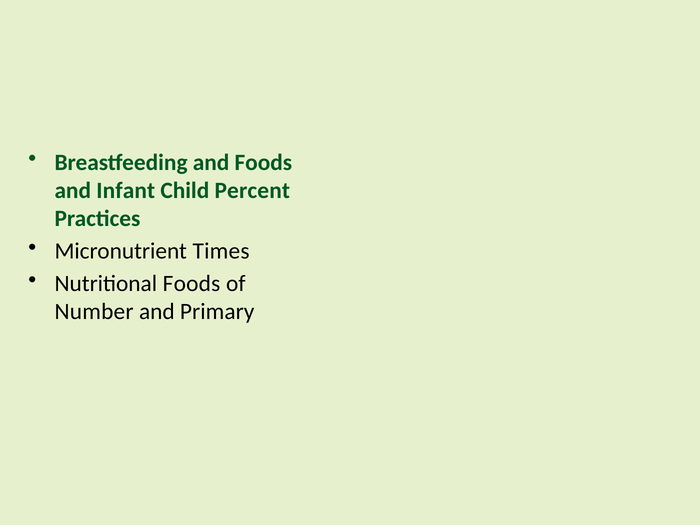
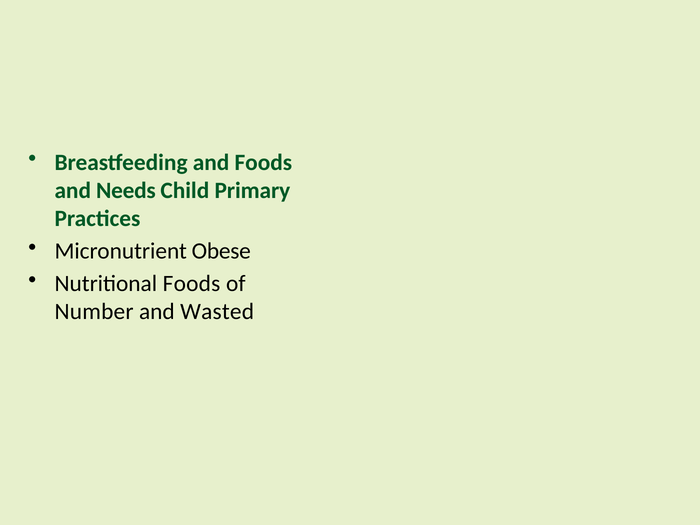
Infant: Infant -> Needs
Percent: Percent -> Primary
Times: Times -> Obese
Primary: Primary -> Wasted
